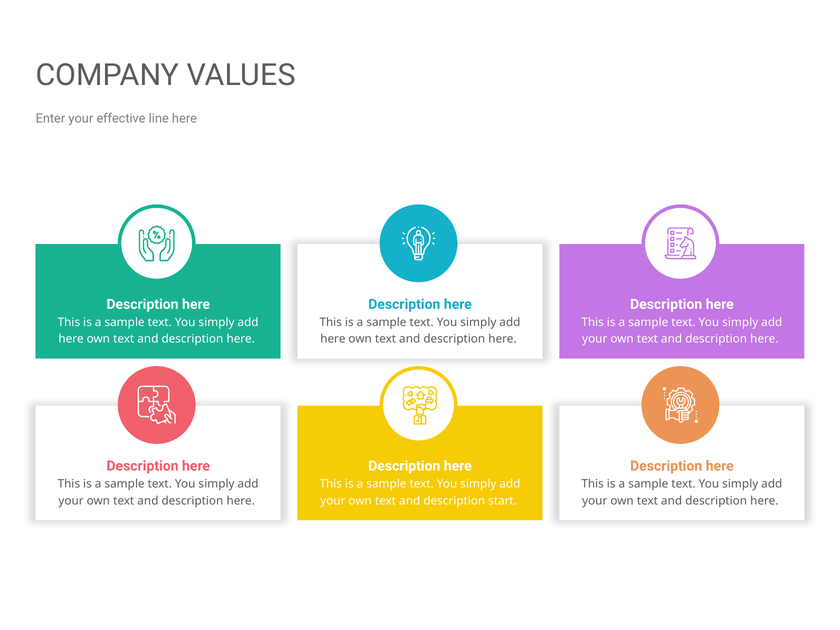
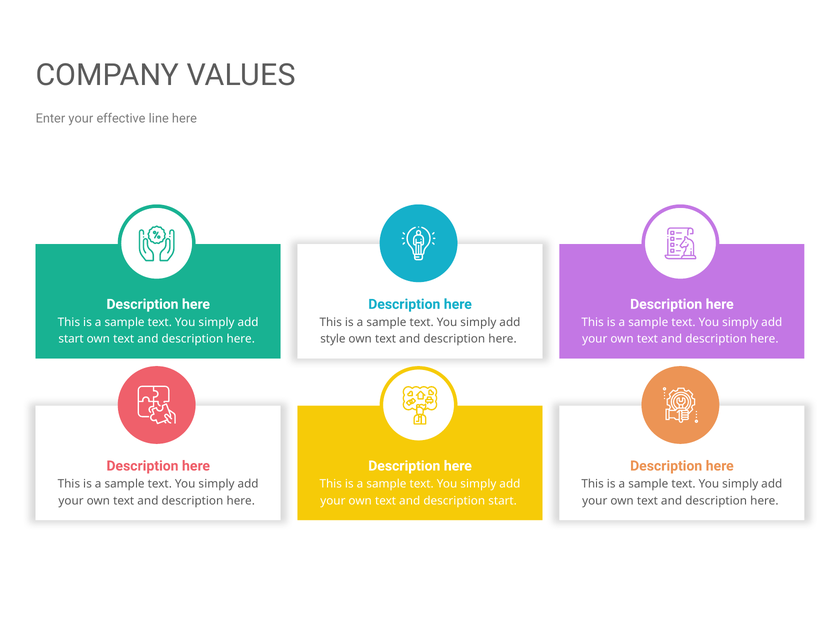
here at (71, 339): here -> start
here at (333, 339): here -> style
